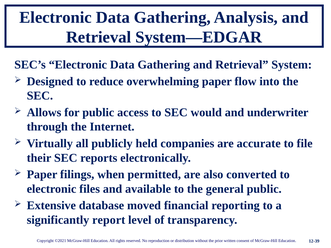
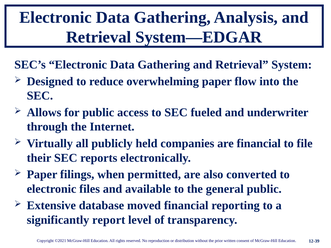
would: would -> fueled
are accurate: accurate -> financial
